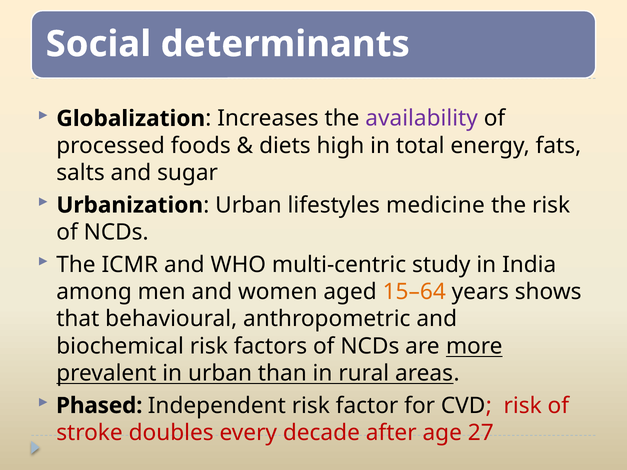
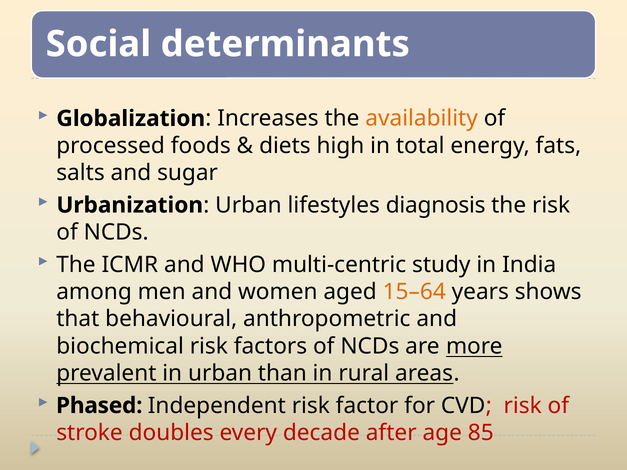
availability colour: purple -> orange
medicine: medicine -> diagnosis
27: 27 -> 85
